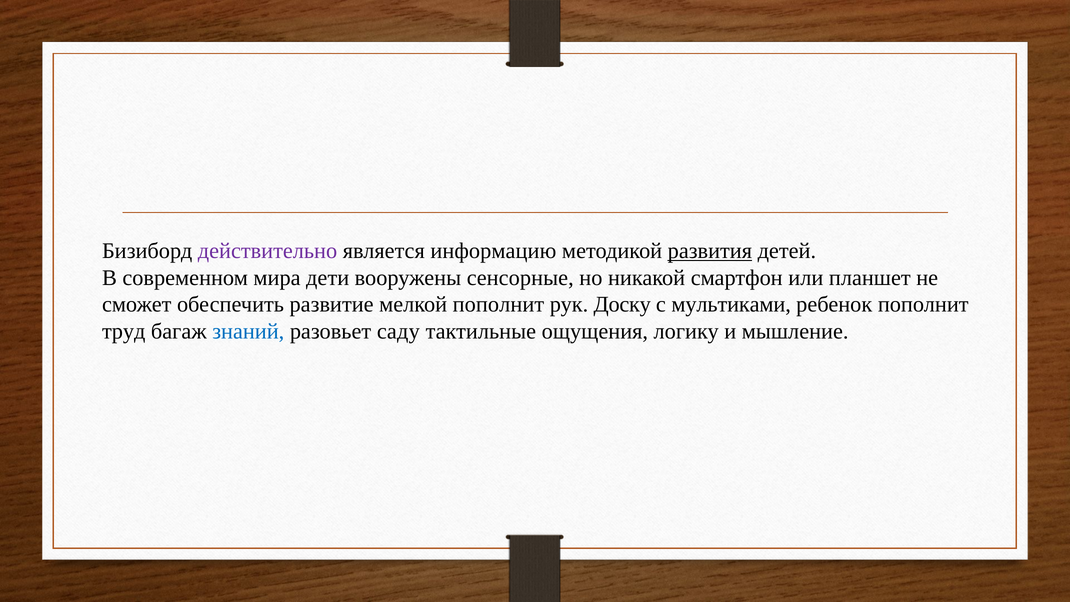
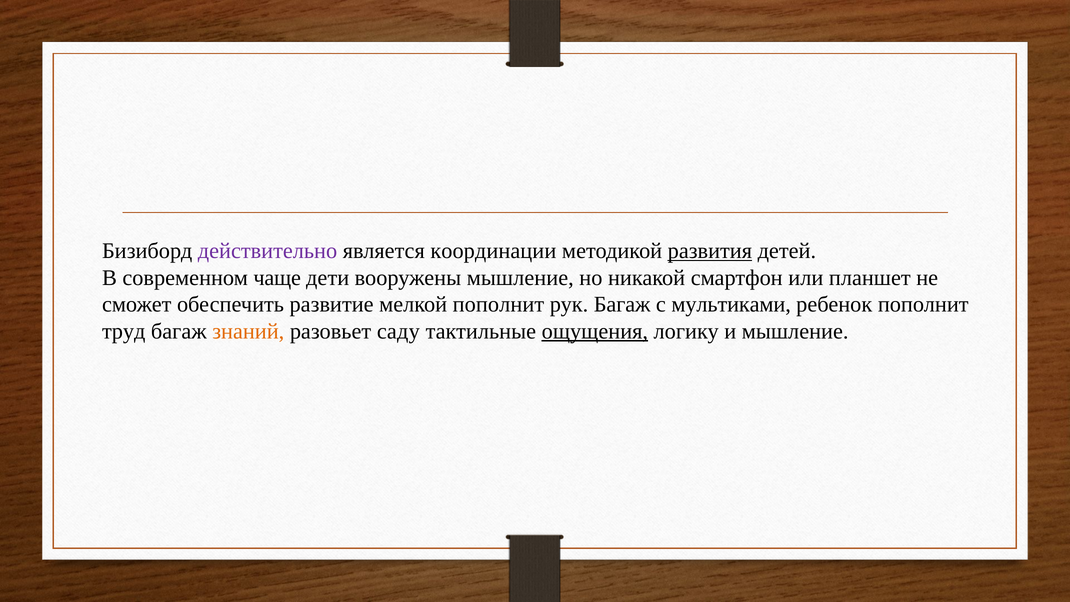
информацию: информацию -> координации
мира: мира -> чаще
вооружены сенсорные: сенсорные -> мышление
рук Доску: Доску -> Багаж
знаний colour: blue -> orange
ощущения underline: none -> present
